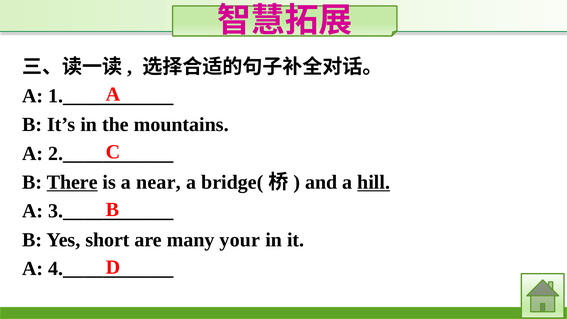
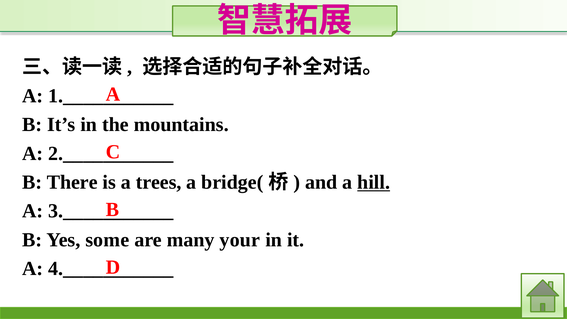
There underline: present -> none
near: near -> trees
short: short -> some
